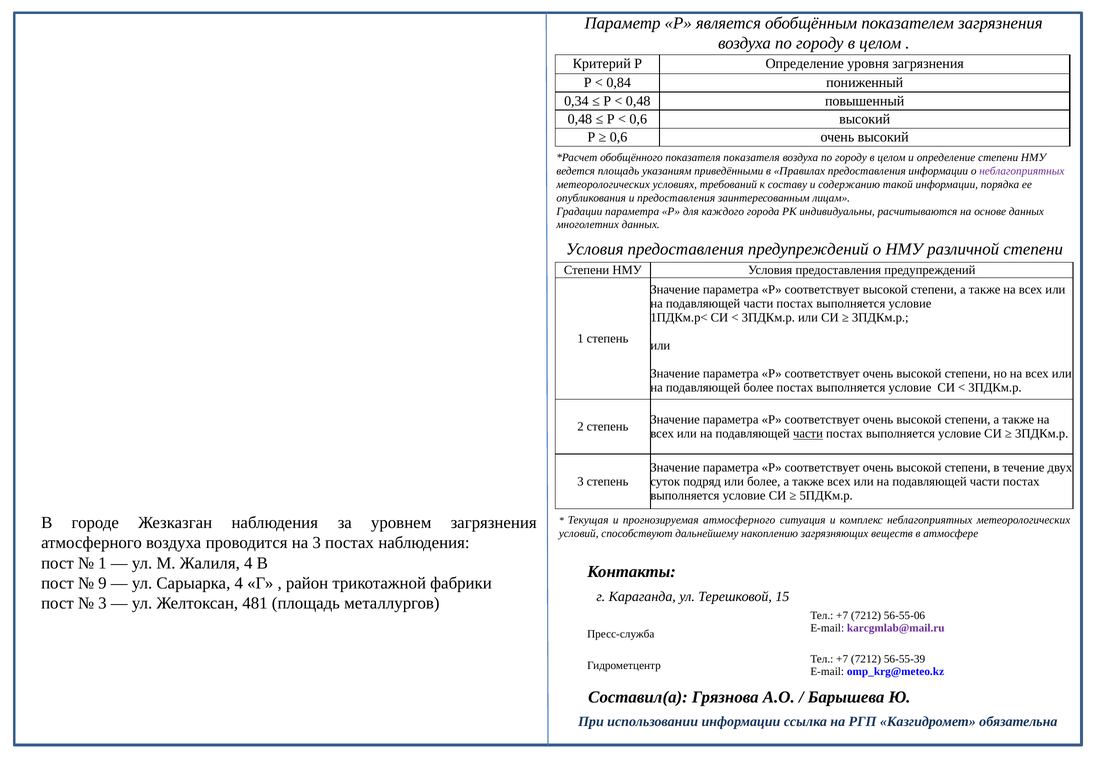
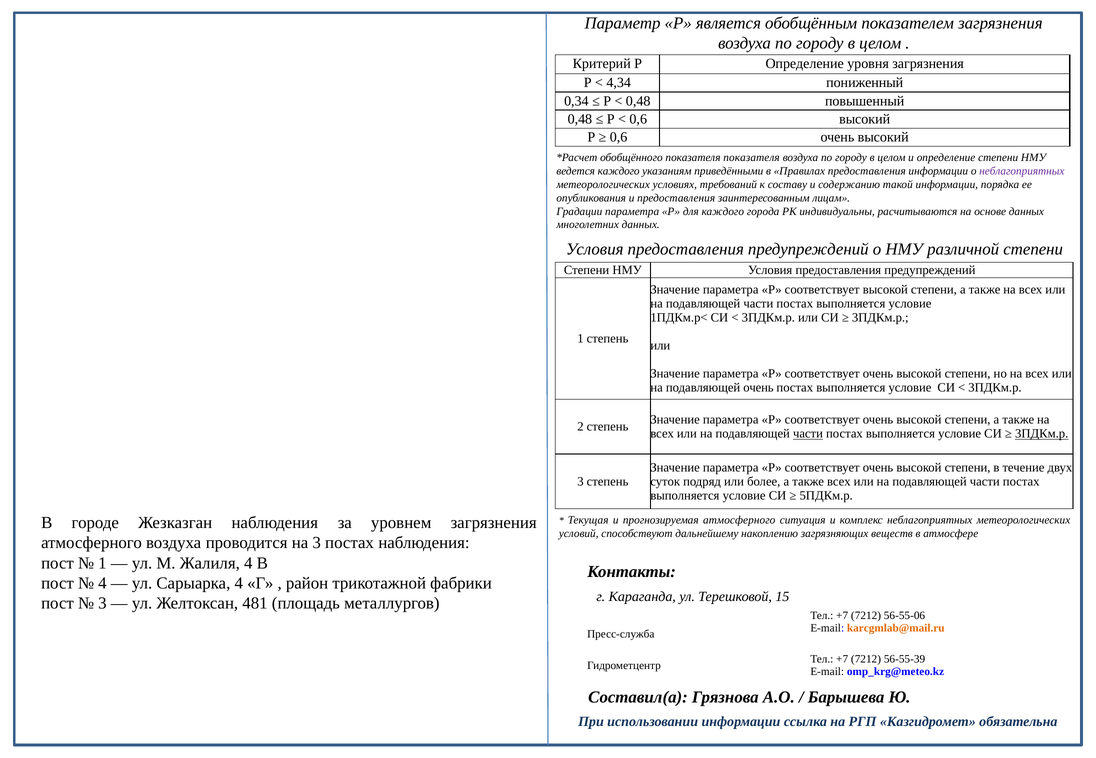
0,84: 0,84 -> 4,34
ведется площадь: площадь -> каждого
подавляющей более: более -> очень
3ПДКм.р at (1042, 434) underline: none -> present
9 at (102, 584): 9 -> 4
karcgmlab@mail.ru colour: purple -> orange
